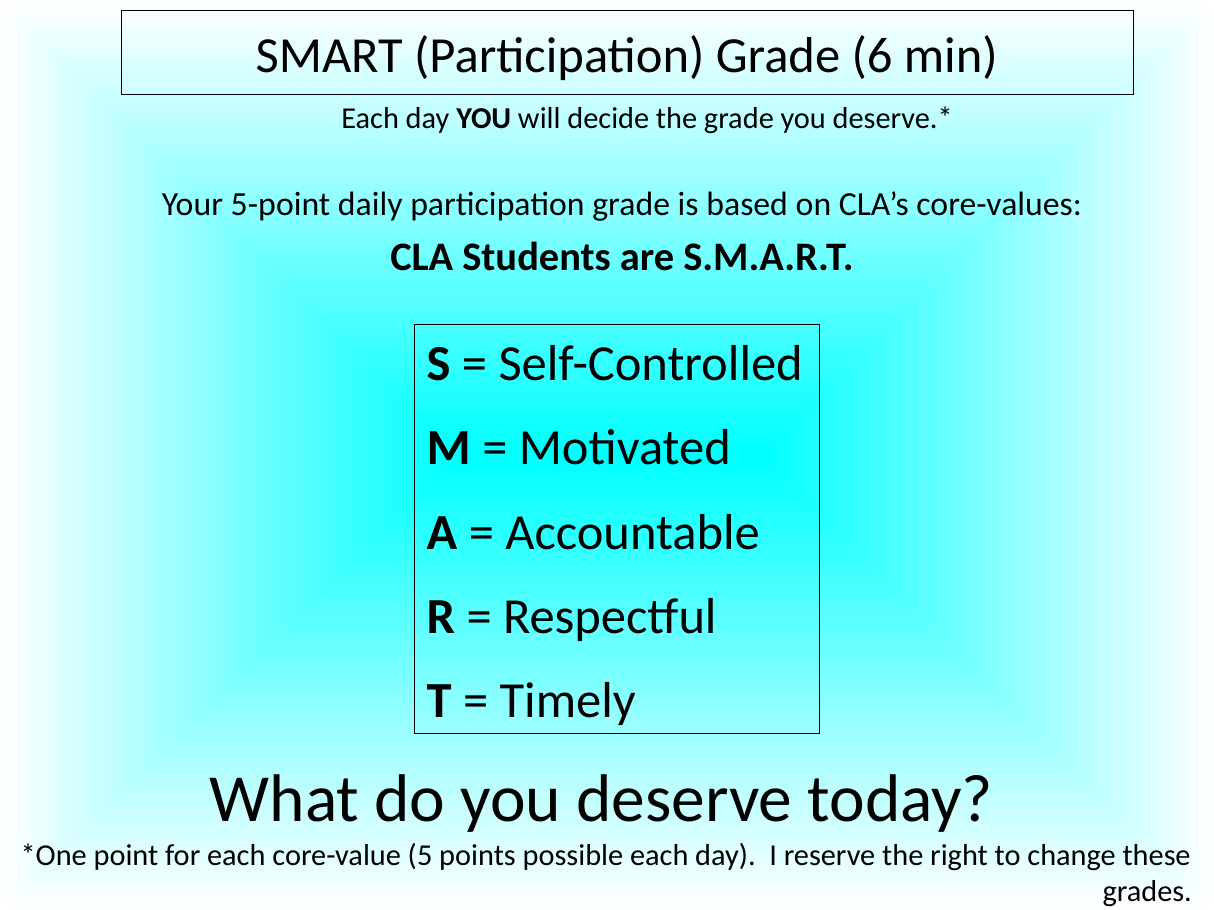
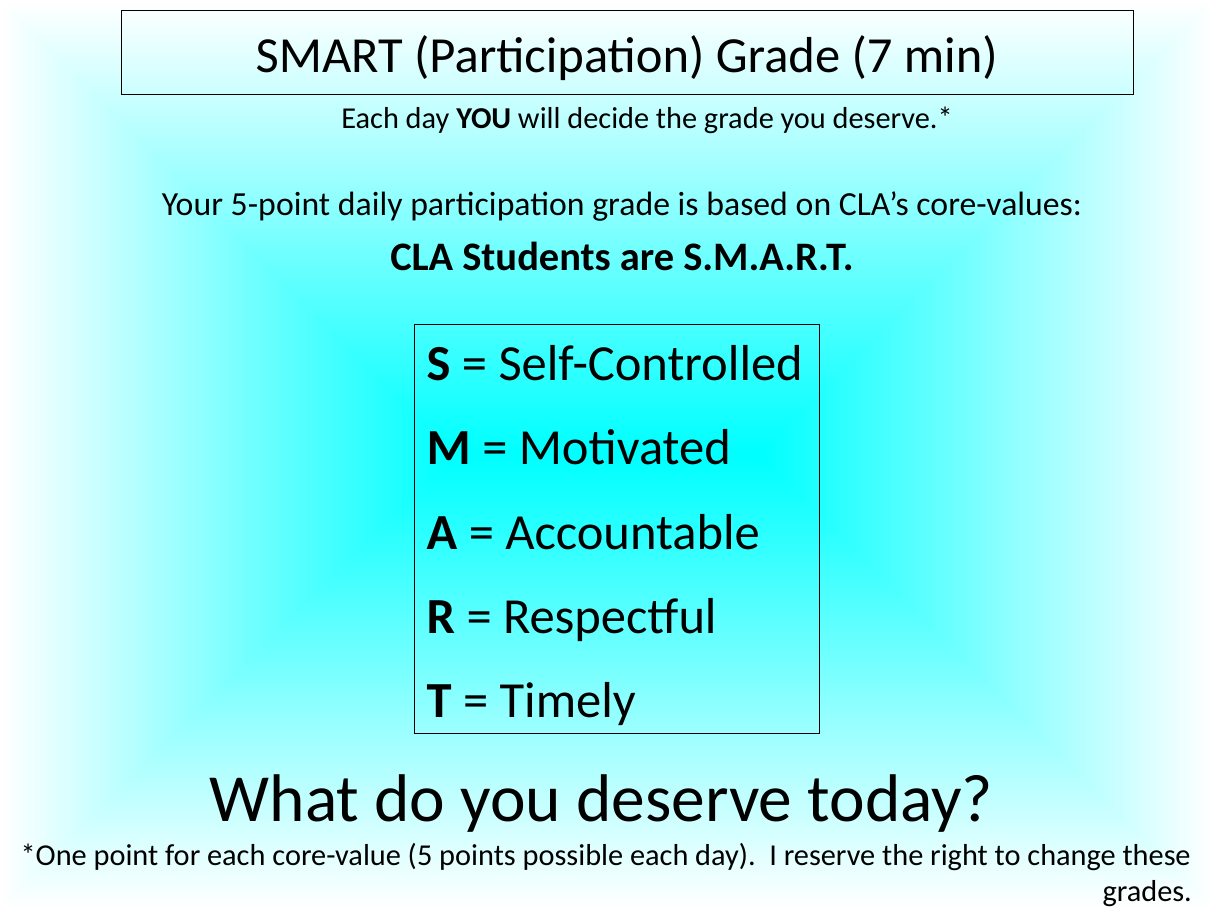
6: 6 -> 7
